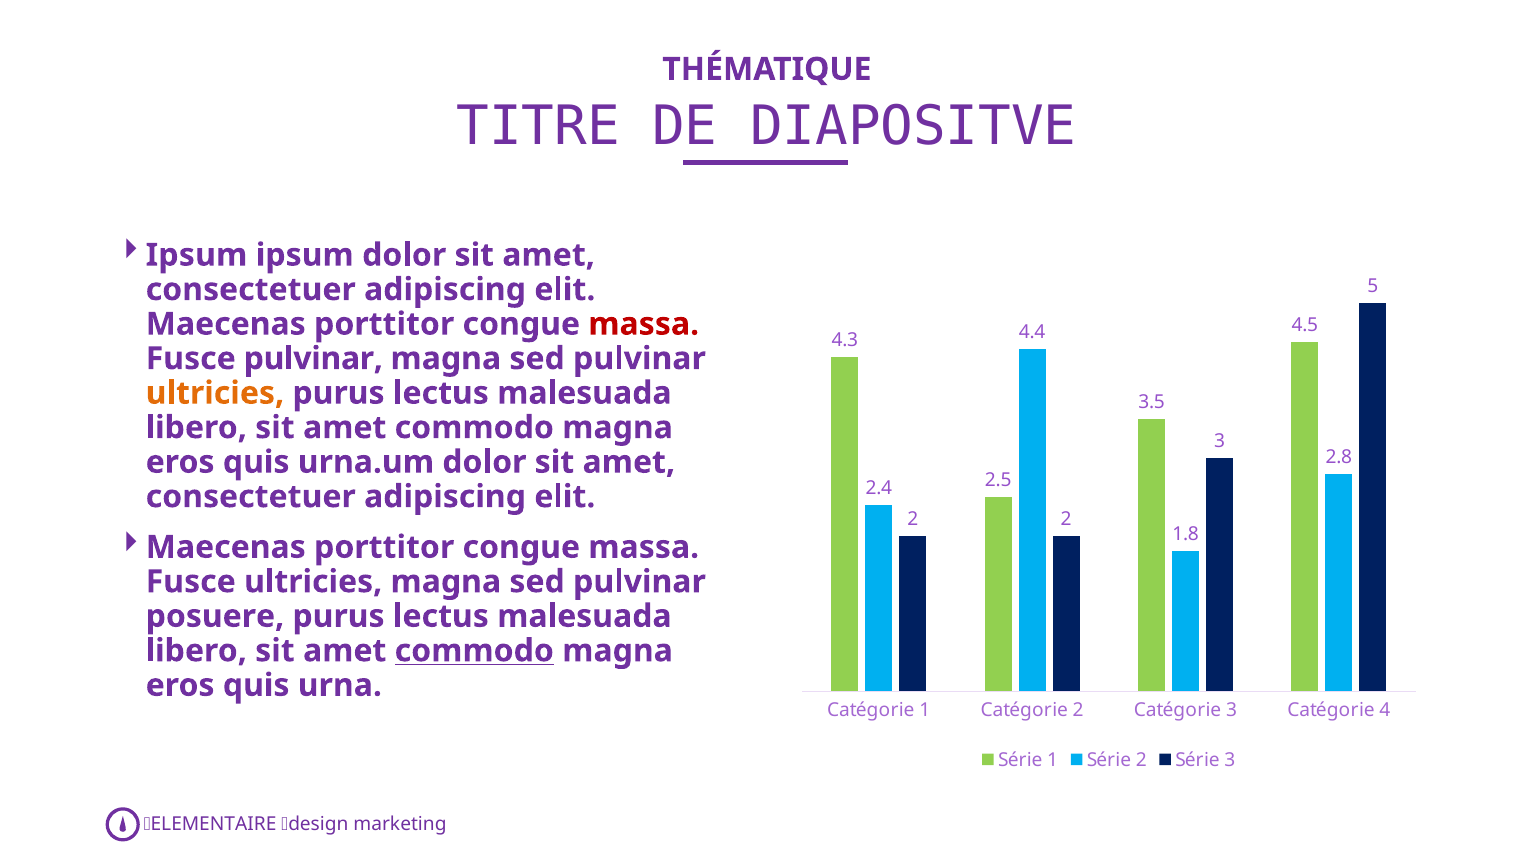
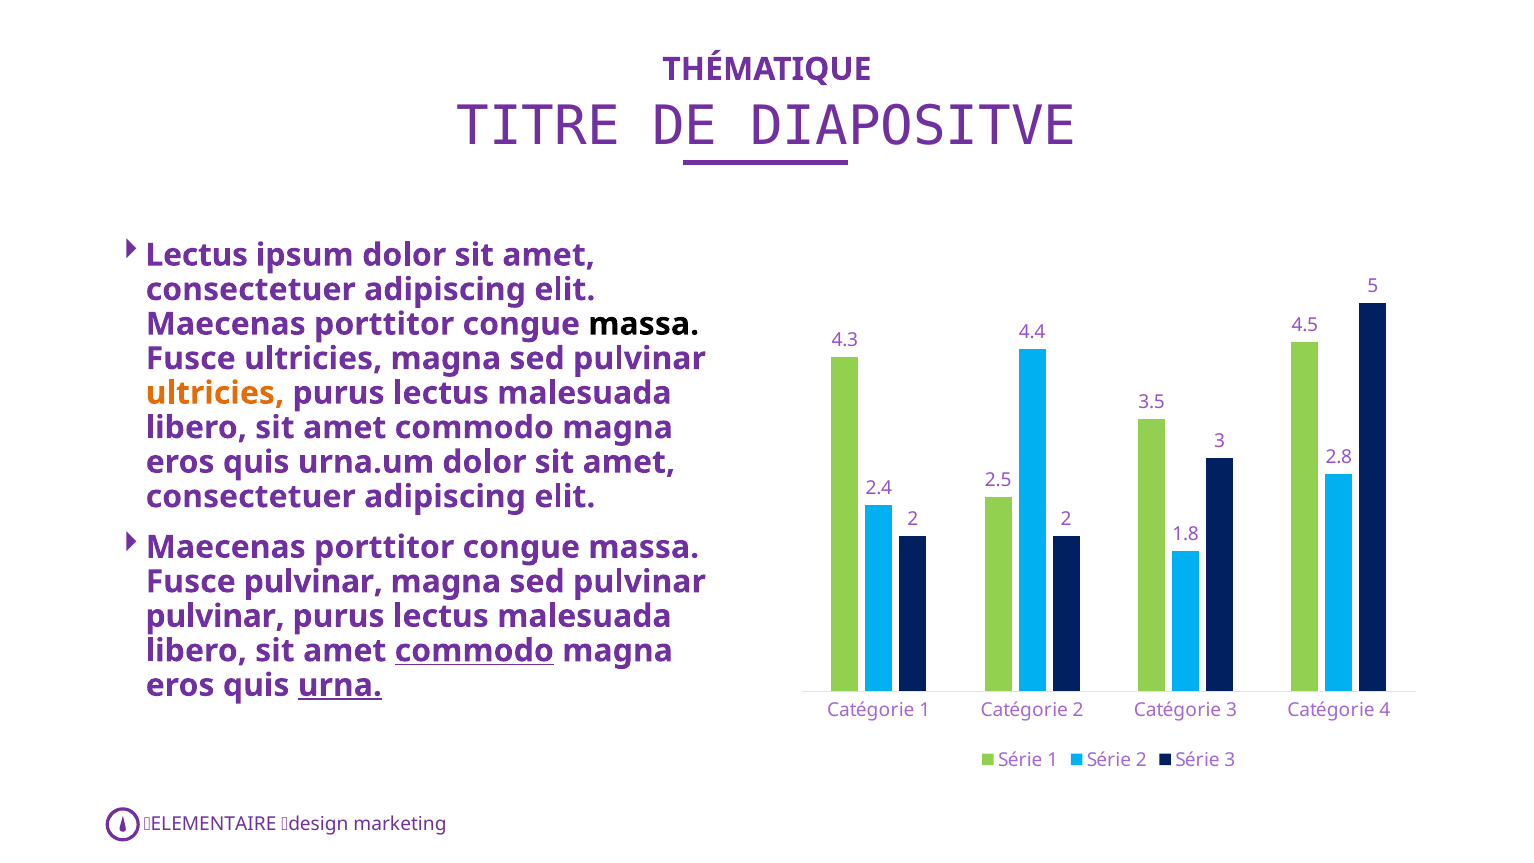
Ipsum at (196, 255): Ipsum -> Lectus
massa at (644, 324) colour: red -> black
Fusce pulvinar: pulvinar -> ultricies
Fusce ultricies: ultricies -> pulvinar
posuere at (215, 616): posuere -> pulvinar
urna underline: none -> present
